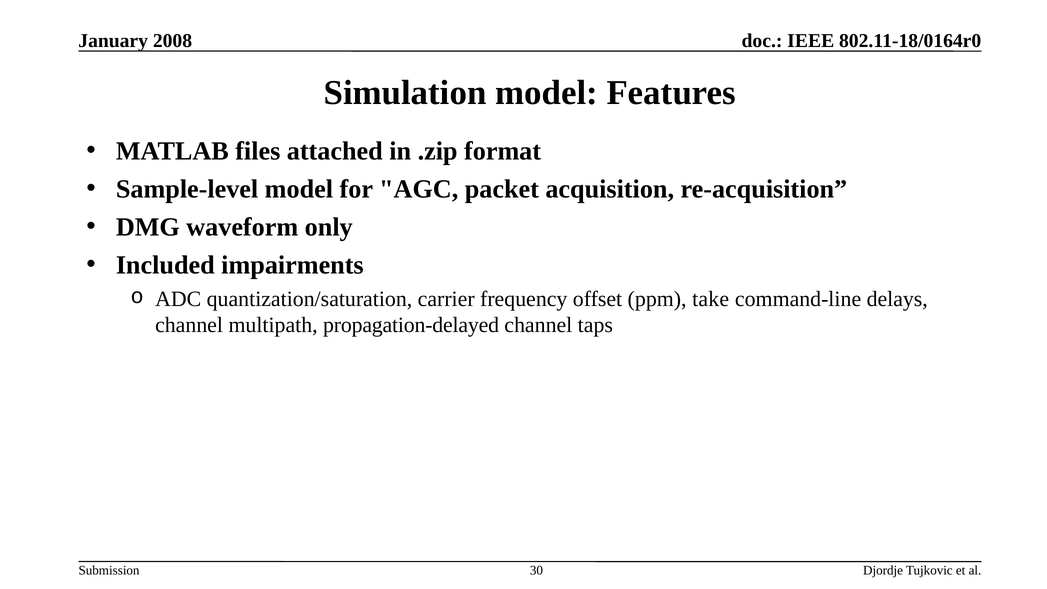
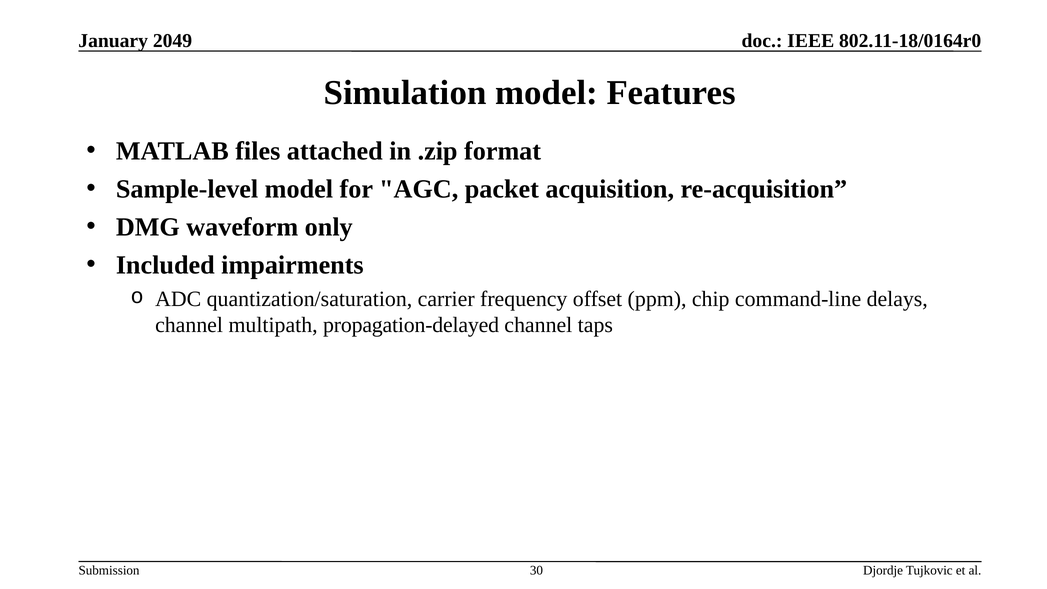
2008: 2008 -> 2049
take: take -> chip
